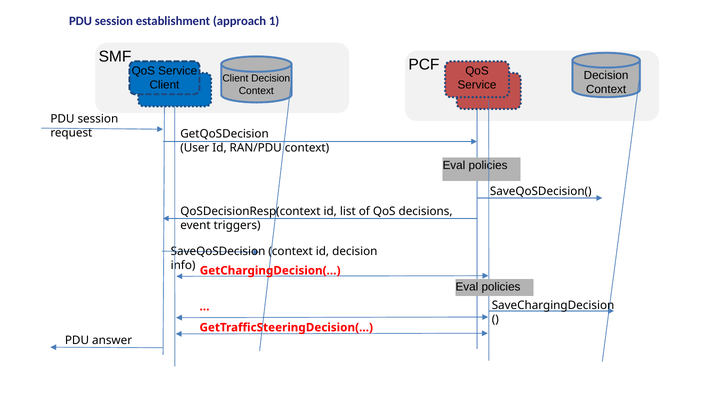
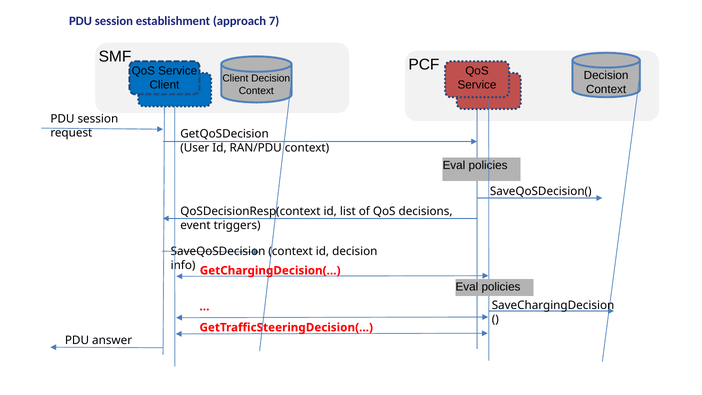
1: 1 -> 7
